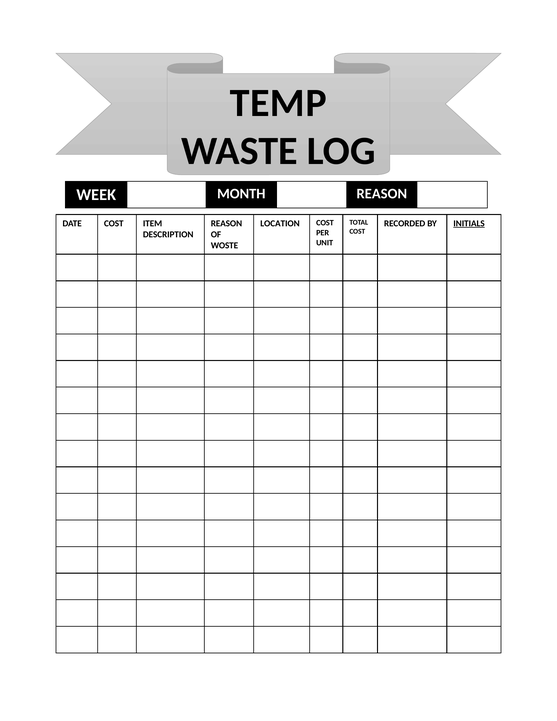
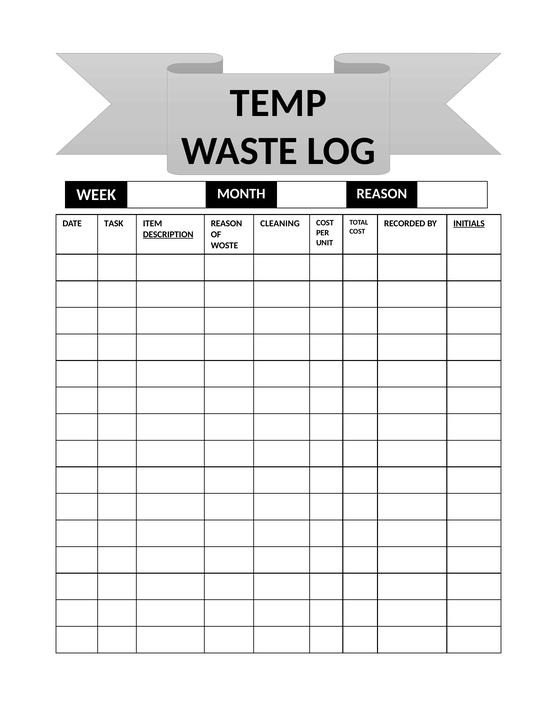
DATE COST: COST -> TASK
LOCATION: LOCATION -> CLEANING
DESCRIPTION underline: none -> present
